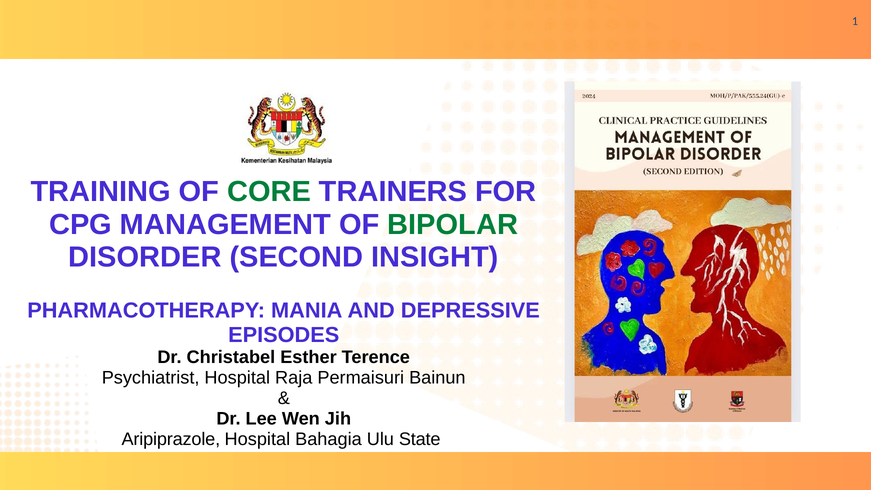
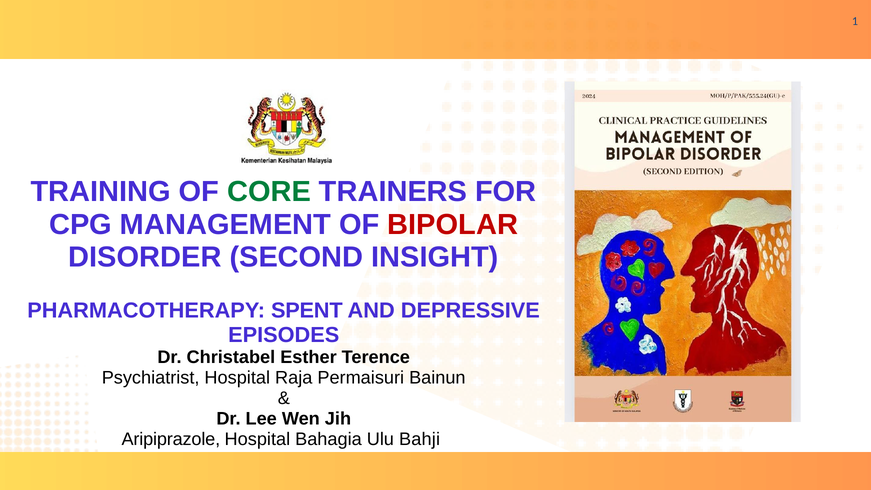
BIPOLAR colour: green -> red
MANIA: MANIA -> SPENT
State: State -> Bahji
